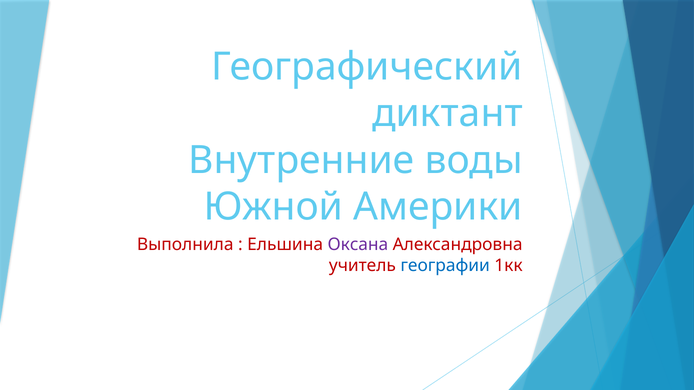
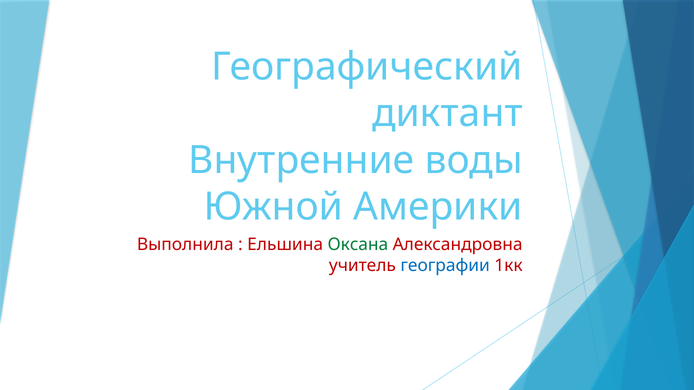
Оксана colour: purple -> green
